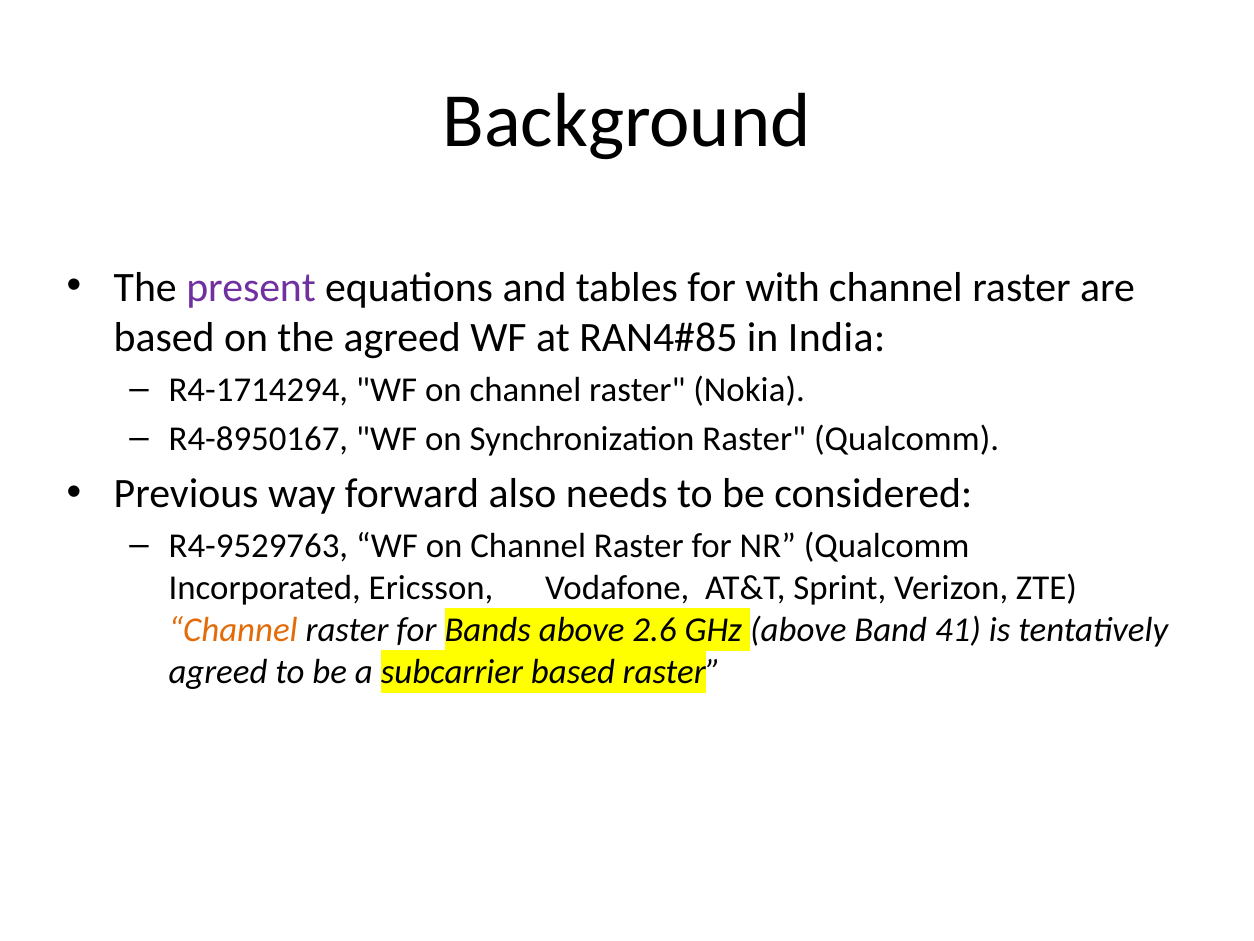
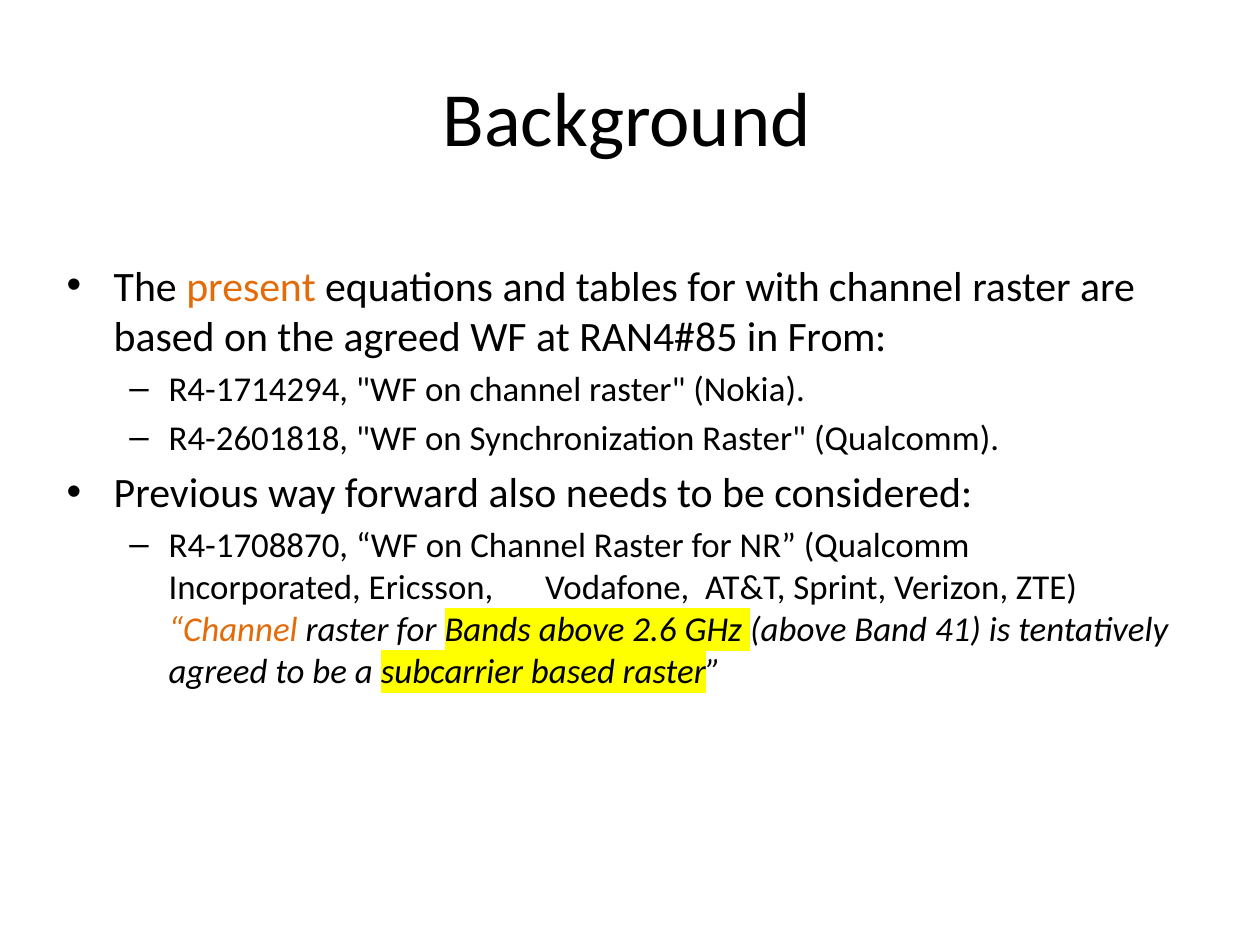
present colour: purple -> orange
India: India -> From
R4-8950167: R4-8950167 -> R4-2601818
R4-9529763: R4-9529763 -> R4-1708870
